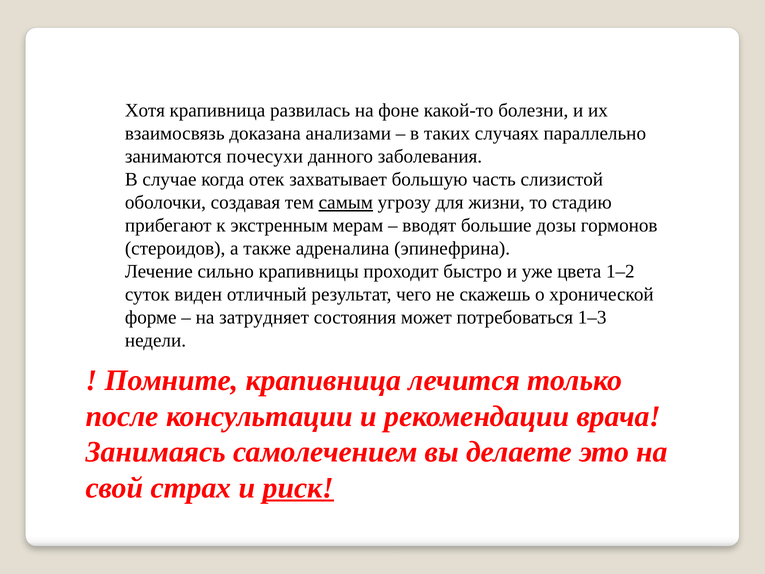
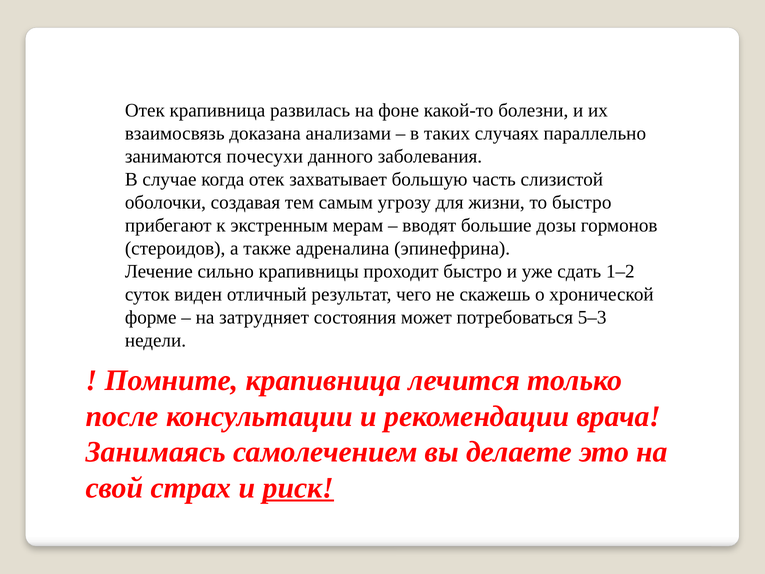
Хотя at (145, 111): Хотя -> Отек
самым underline: present -> none
то стадию: стадию -> быстро
цвета: цвета -> сдать
1–3: 1–3 -> 5–3
